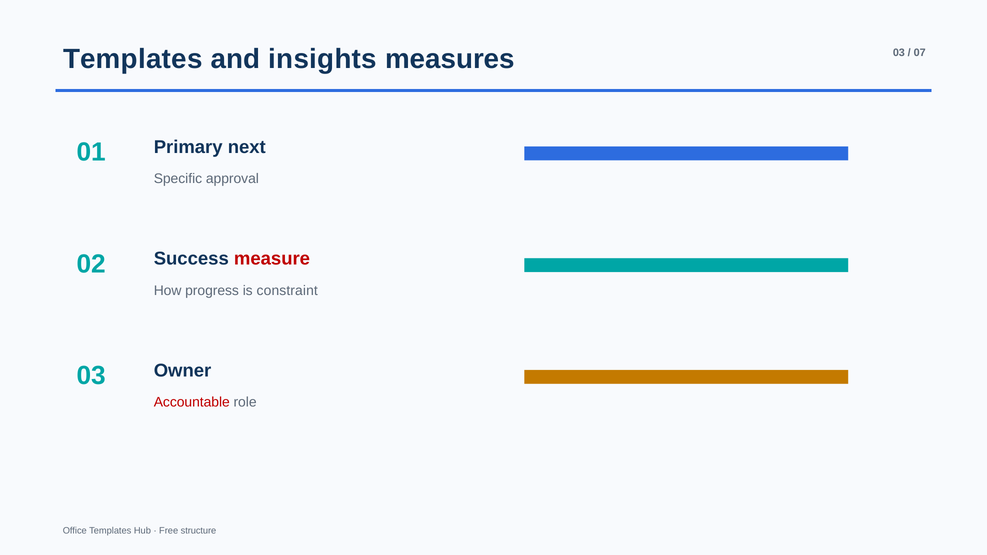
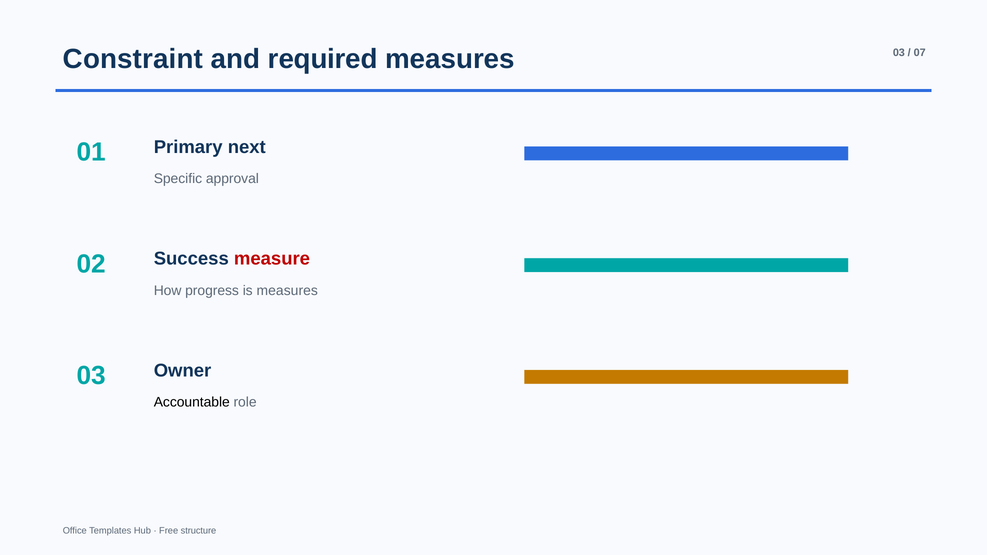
Templates at (133, 59): Templates -> Constraint
insights: insights -> required
is constraint: constraint -> measures
Accountable colour: red -> black
